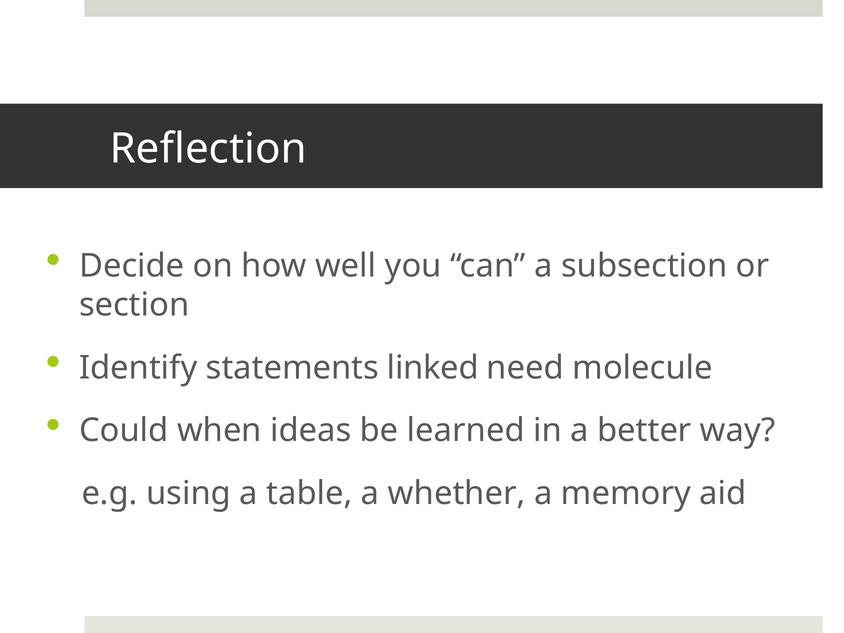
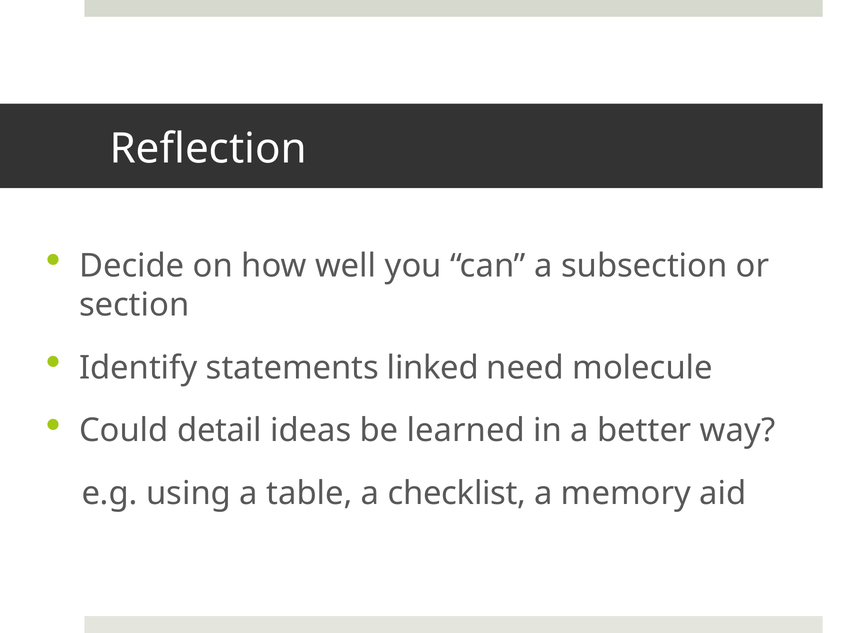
when: when -> detail
whether: whether -> checklist
